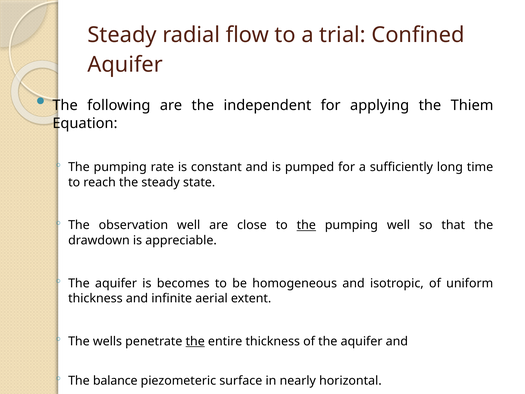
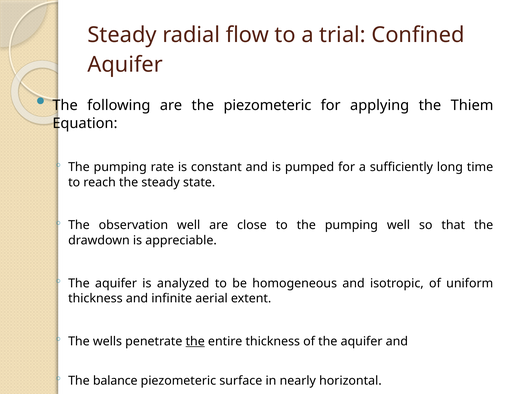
the independent: independent -> piezometeric
the at (306, 225) underline: present -> none
becomes: becomes -> analyzed
